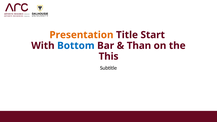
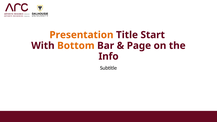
Bottom colour: blue -> orange
Than: Than -> Page
This: This -> Info
